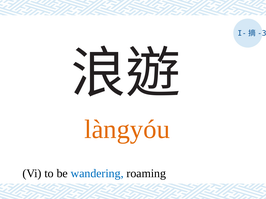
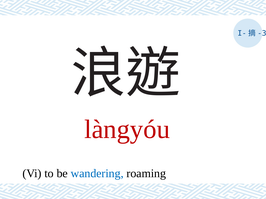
làngyóu colour: orange -> red
